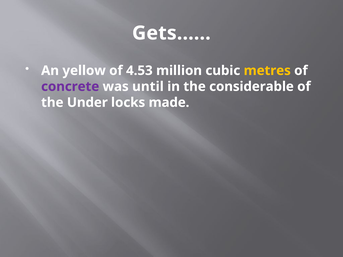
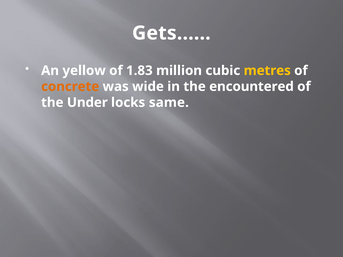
4.53: 4.53 -> 1.83
concrete colour: purple -> orange
until: until -> wide
considerable: considerable -> encountered
made: made -> same
